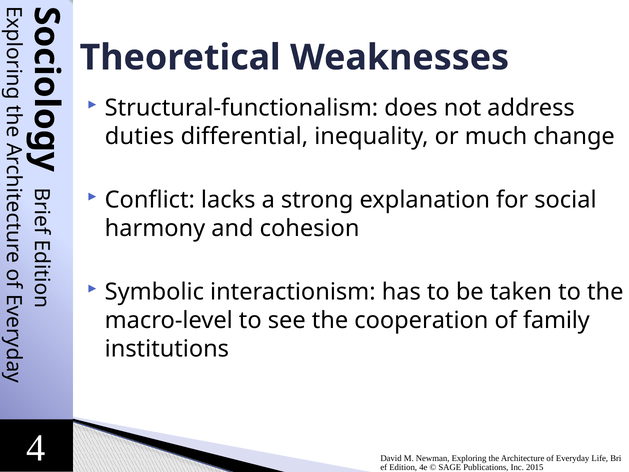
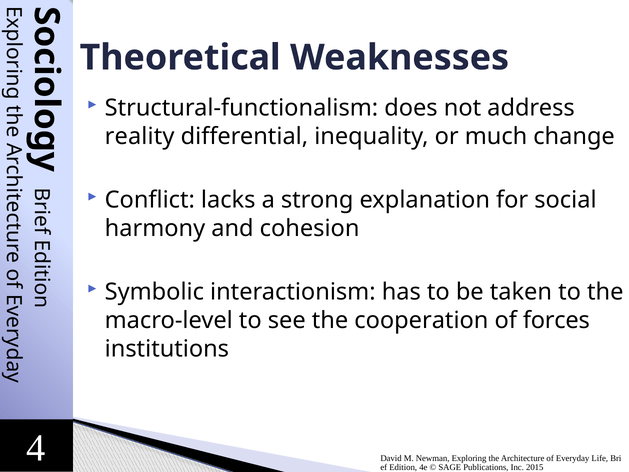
duties: duties -> reality
family: family -> forces
